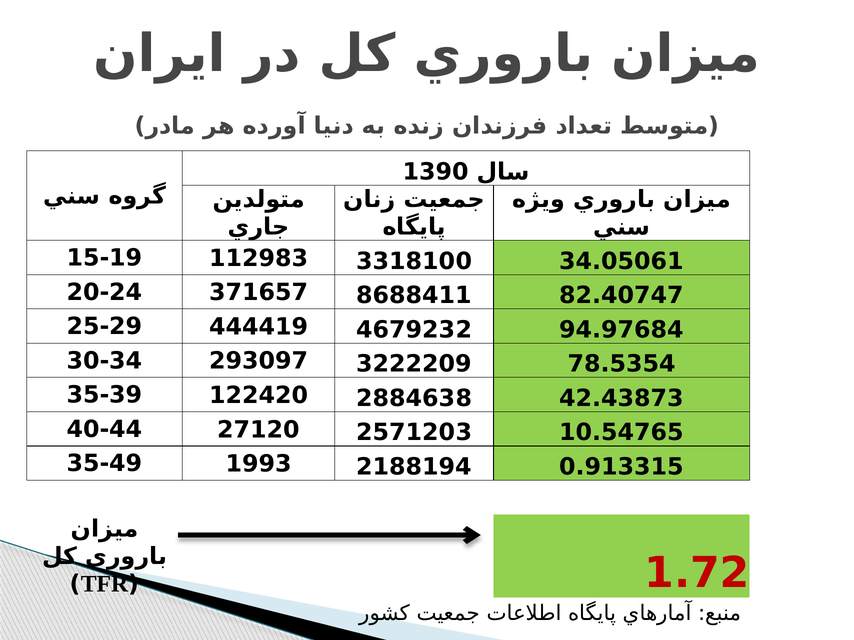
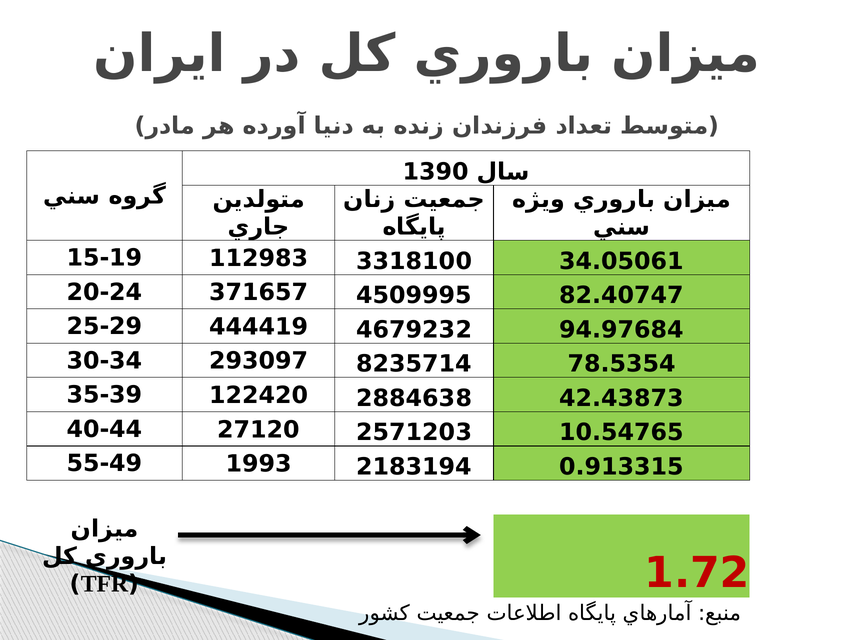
8688411: 8688411 -> 4509995
3222209: 3222209 -> 8235714
35-49: 35-49 -> 55-49
2188194: 2188194 -> 2183194
